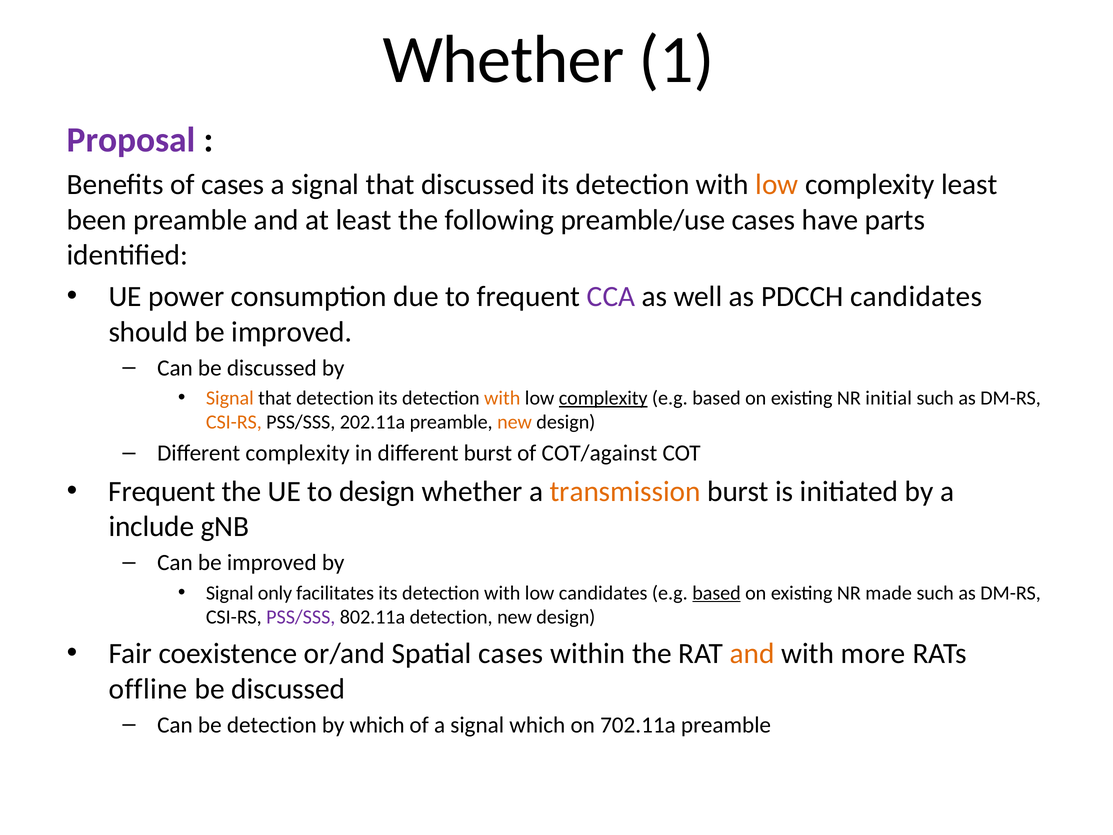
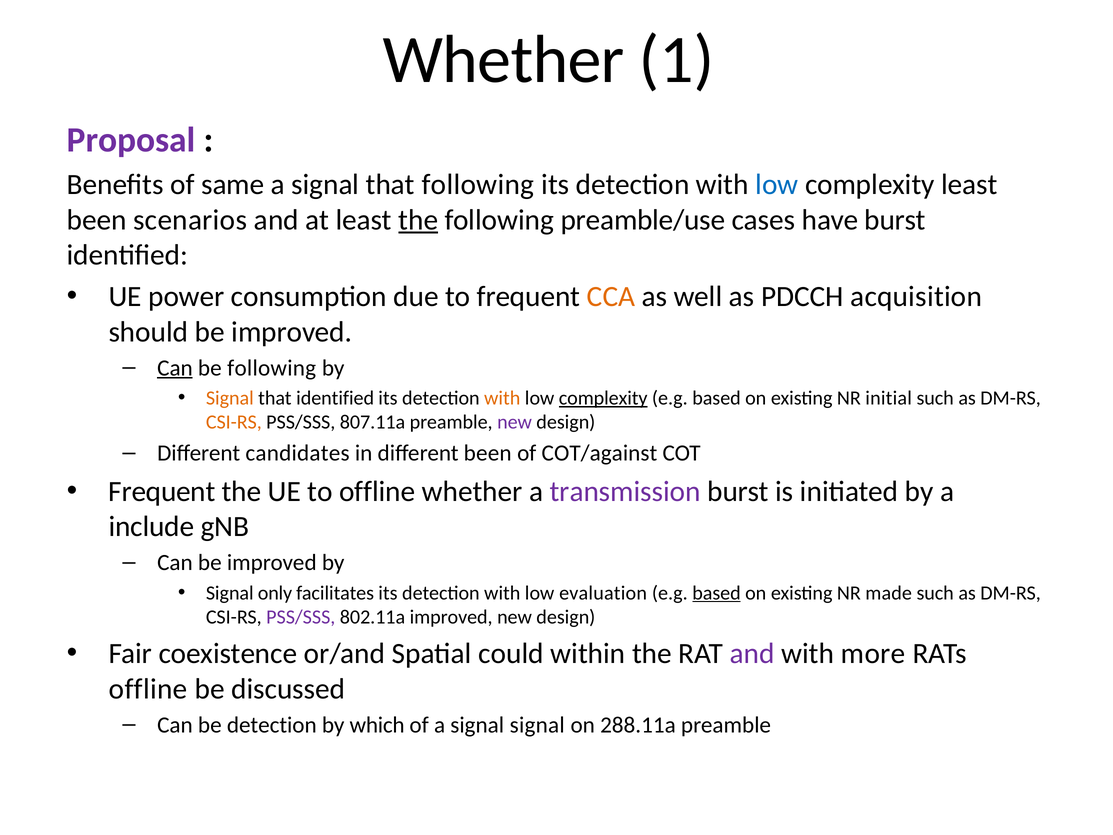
of cases: cases -> same
that discussed: discussed -> following
low at (777, 185) colour: orange -> blue
been preamble: preamble -> scenarios
the at (418, 220) underline: none -> present
have parts: parts -> burst
CCA colour: purple -> orange
PDCCH candidates: candidates -> acquisition
Can at (175, 368) underline: none -> present
discussed at (272, 368): discussed -> following
that detection: detection -> identified
202.11a: 202.11a -> 807.11a
new at (515, 422) colour: orange -> purple
Different complexity: complexity -> candidates
different burst: burst -> been
to design: design -> offline
transmission colour: orange -> purple
low candidates: candidates -> evaluation
802.11a detection: detection -> improved
Spatial cases: cases -> could
and at (752, 653) colour: orange -> purple
signal which: which -> signal
702.11a: 702.11a -> 288.11a
